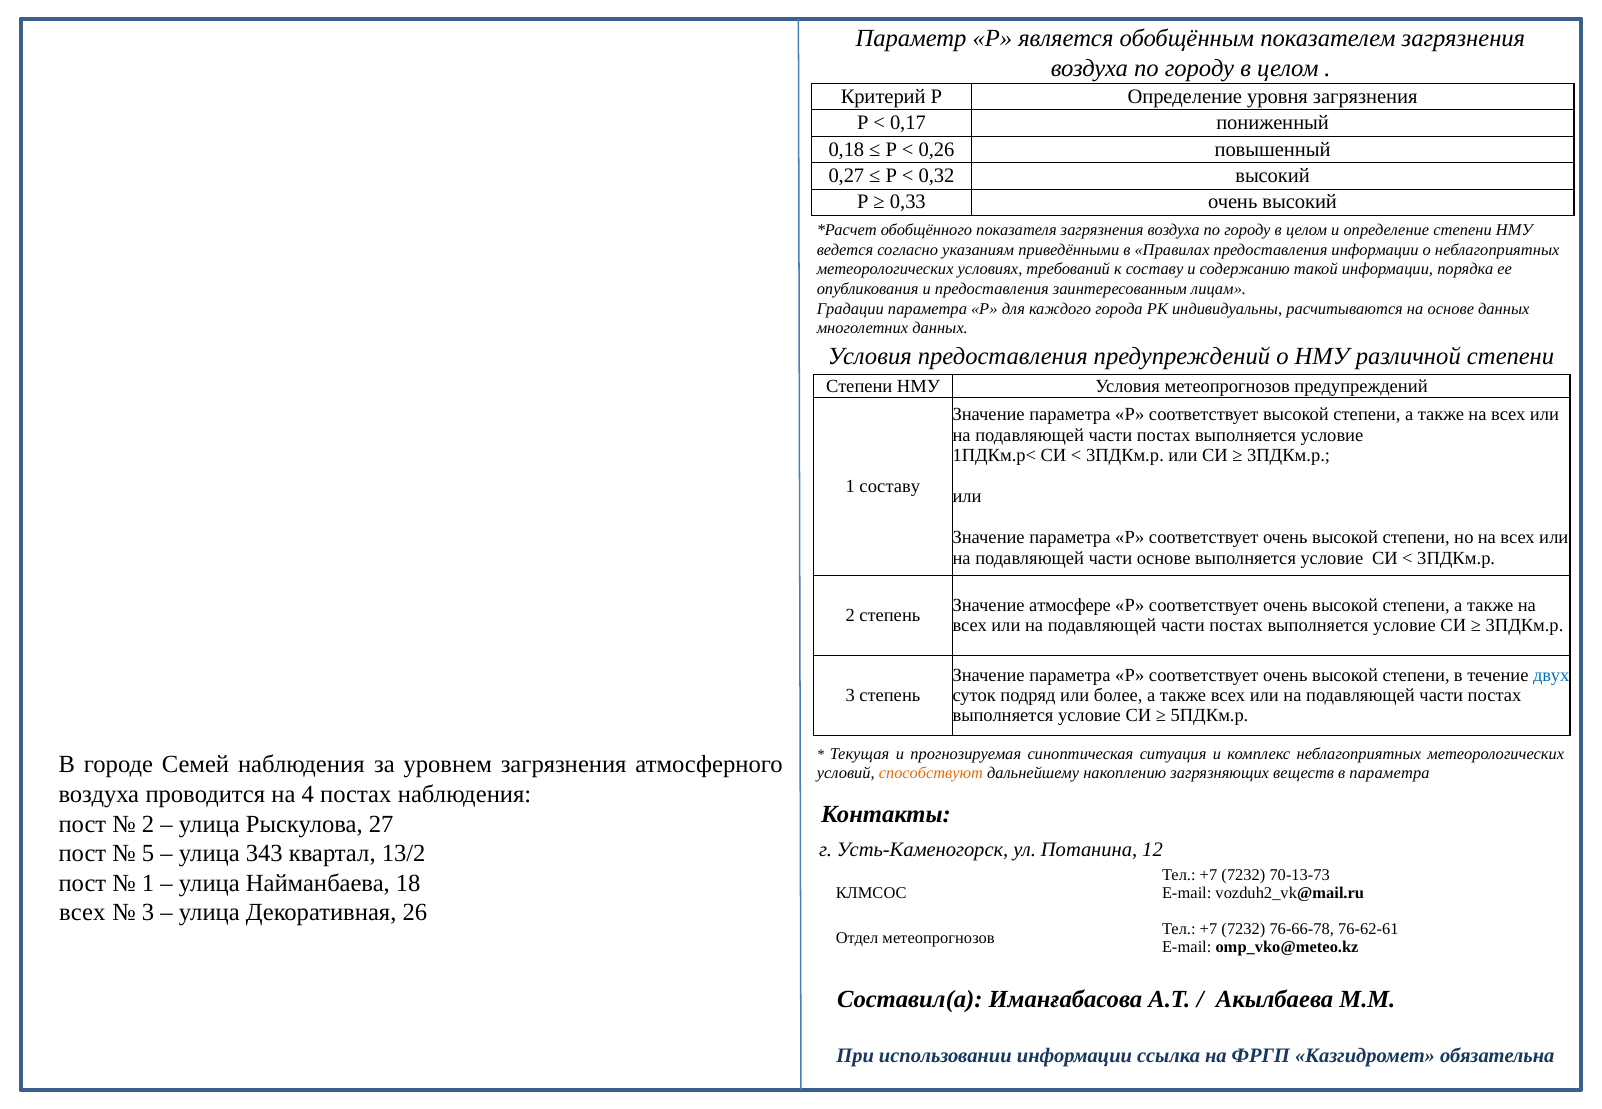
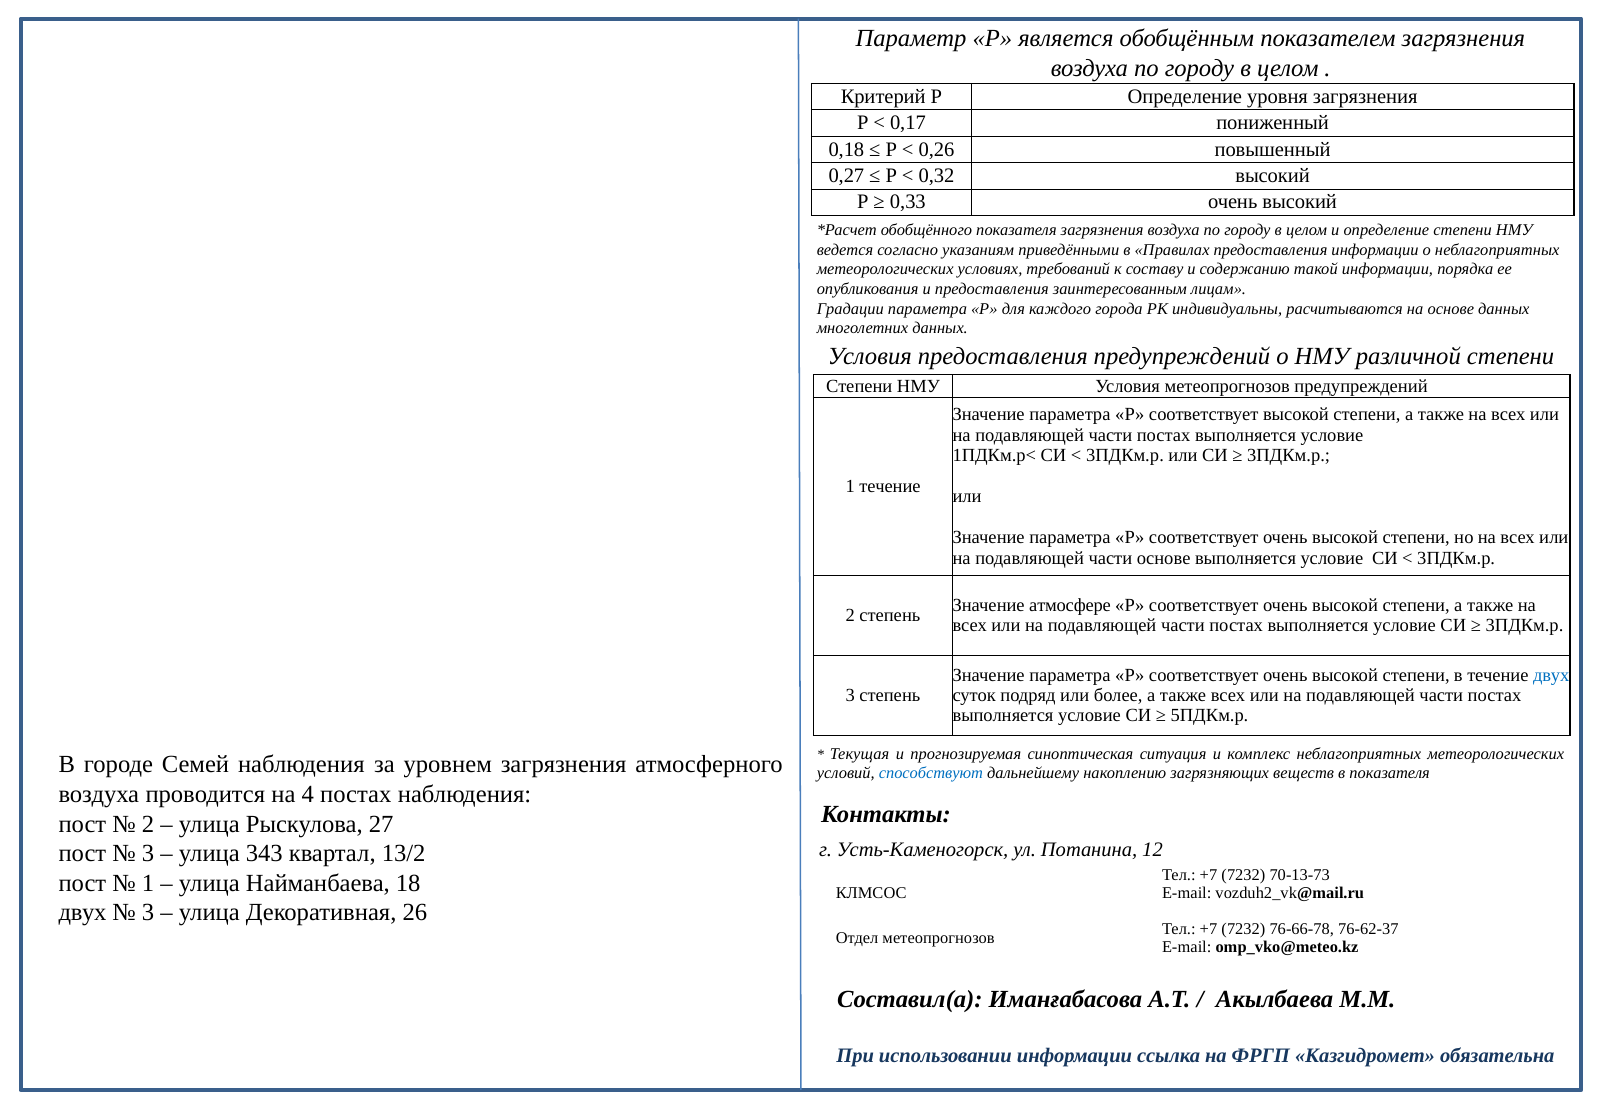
1 составу: составу -> течение
способствуют colour: orange -> blue
в параметра: параметра -> показателя
5 at (148, 854): 5 -> 3
всех at (82, 913): всех -> двух
76-62-61: 76-62-61 -> 76-62-37
